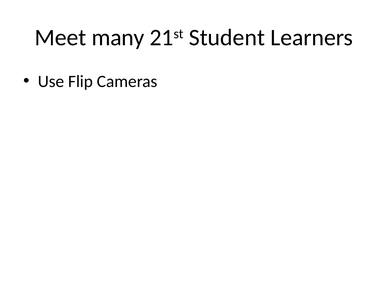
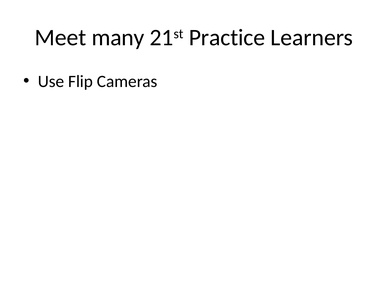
Student: Student -> Practice
